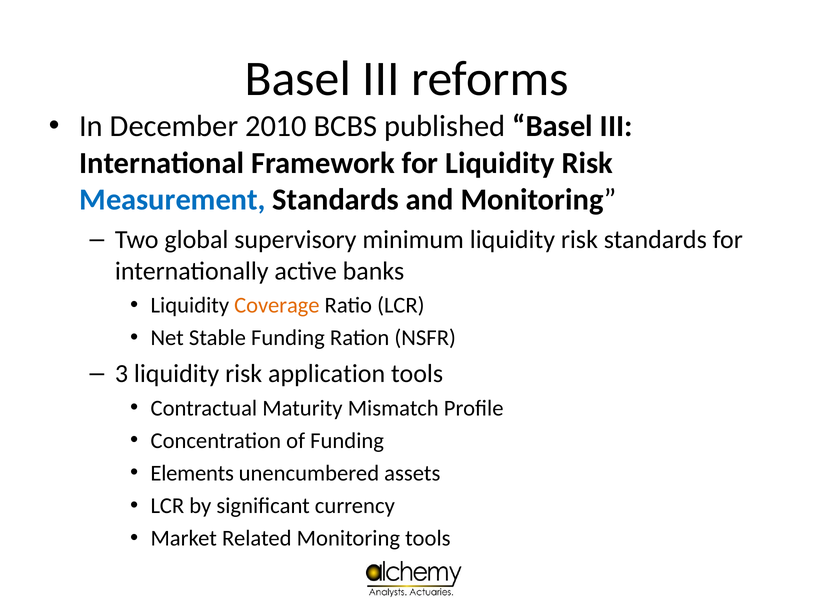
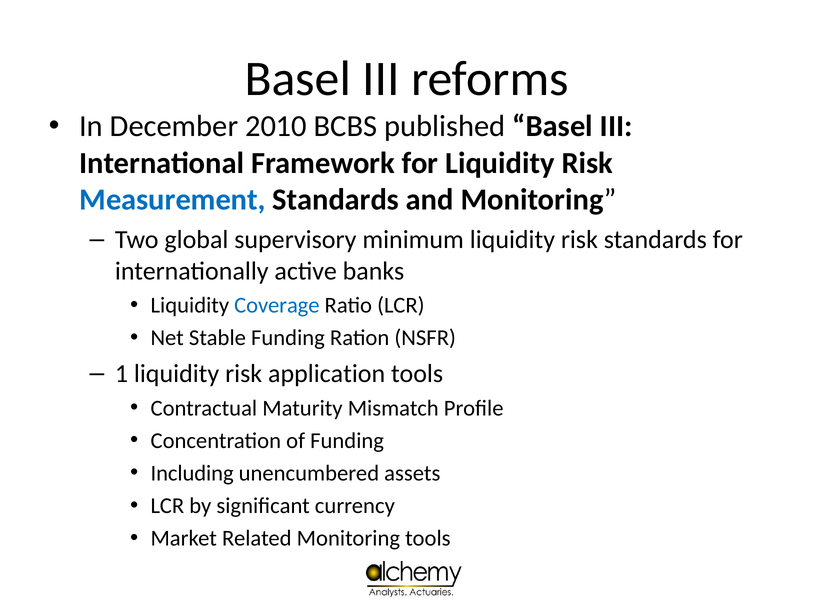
Coverage colour: orange -> blue
3: 3 -> 1
Elements: Elements -> Including
